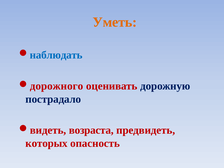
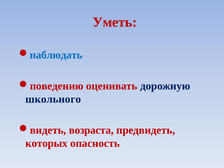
Уметь colour: orange -> red
дорожного: дорожного -> поведению
пострадало: пострадало -> школьного
